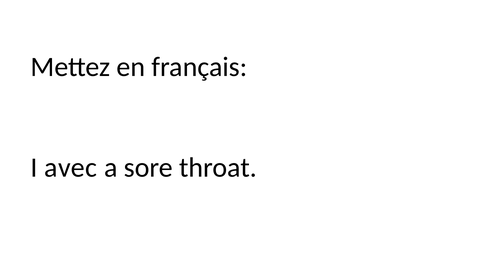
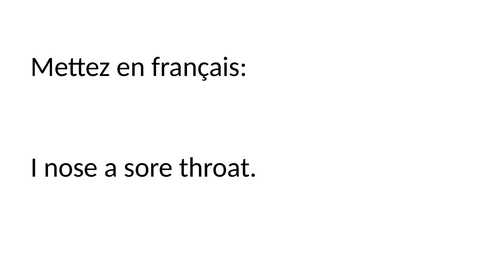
avec: avec -> nose
